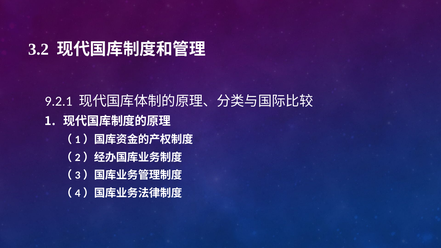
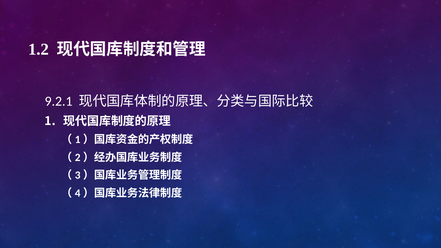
3.2: 3.2 -> 1.2
